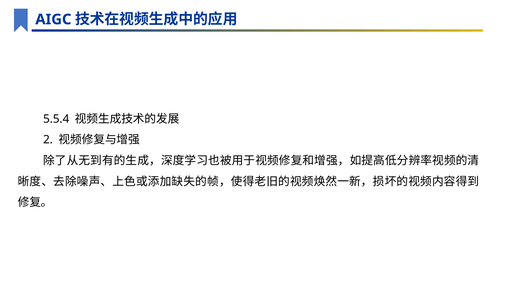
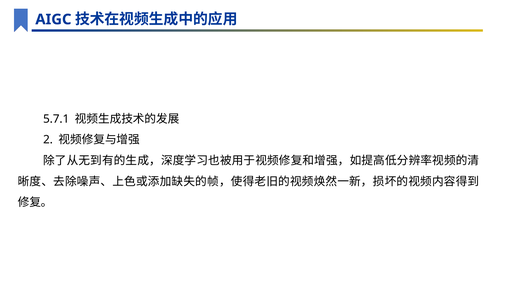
5.5.4: 5.5.4 -> 5.7.1
